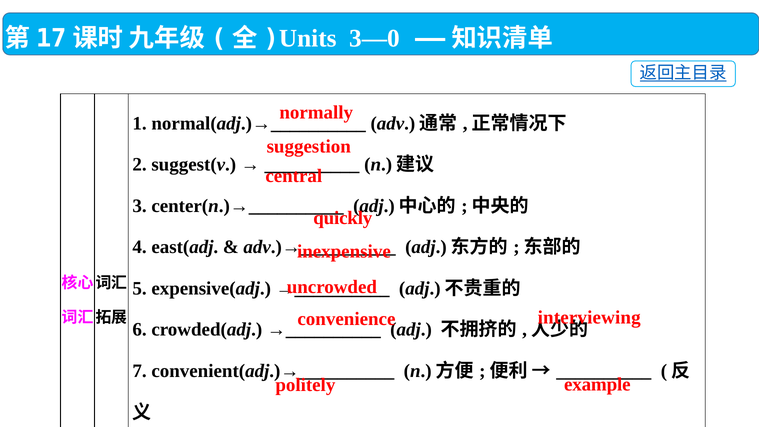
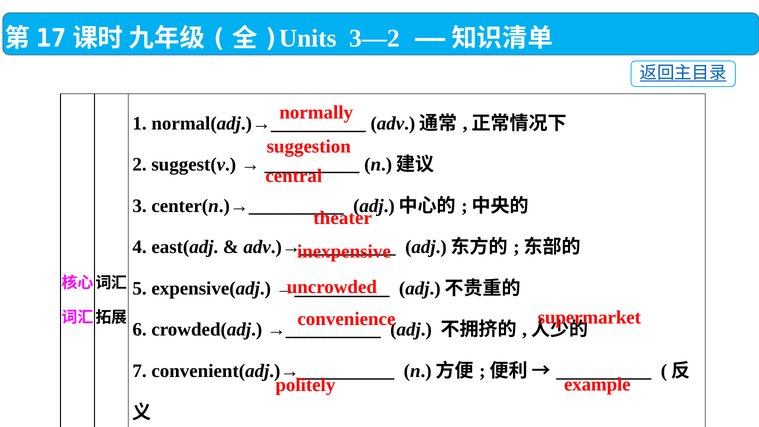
3—0: 3—0 -> 3—2
quickly: quickly -> theater
interviewing: interviewing -> supermarket
